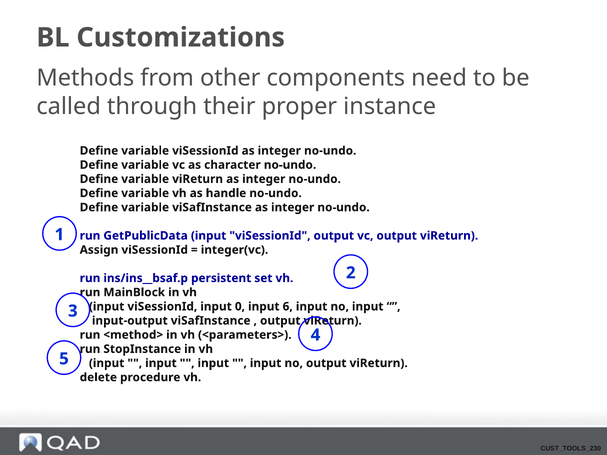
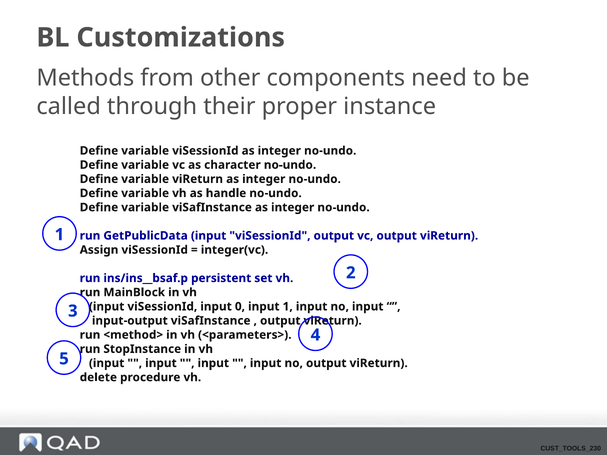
input 6: 6 -> 1
